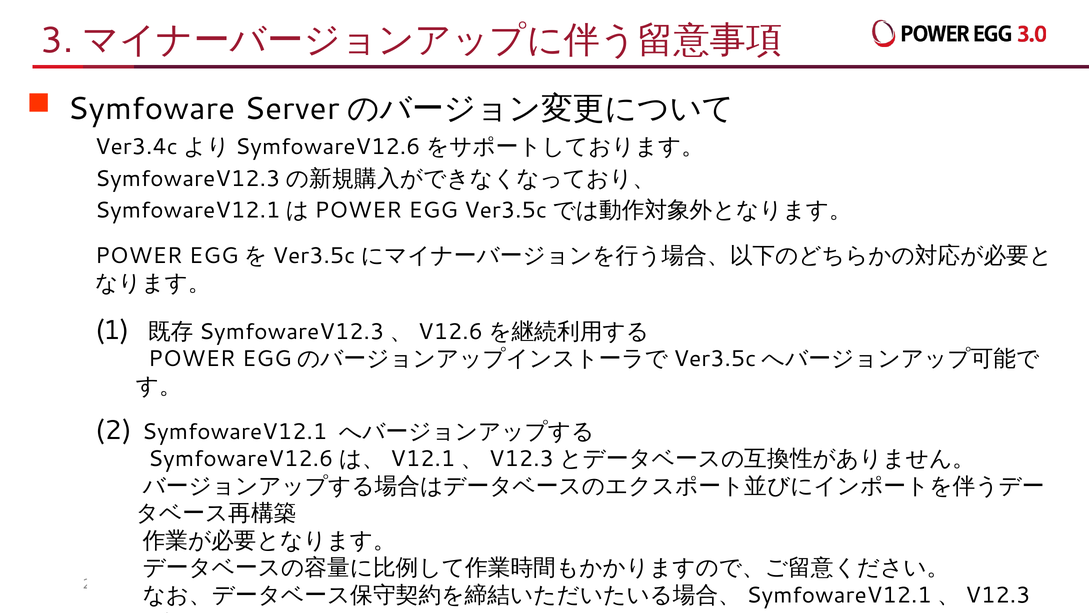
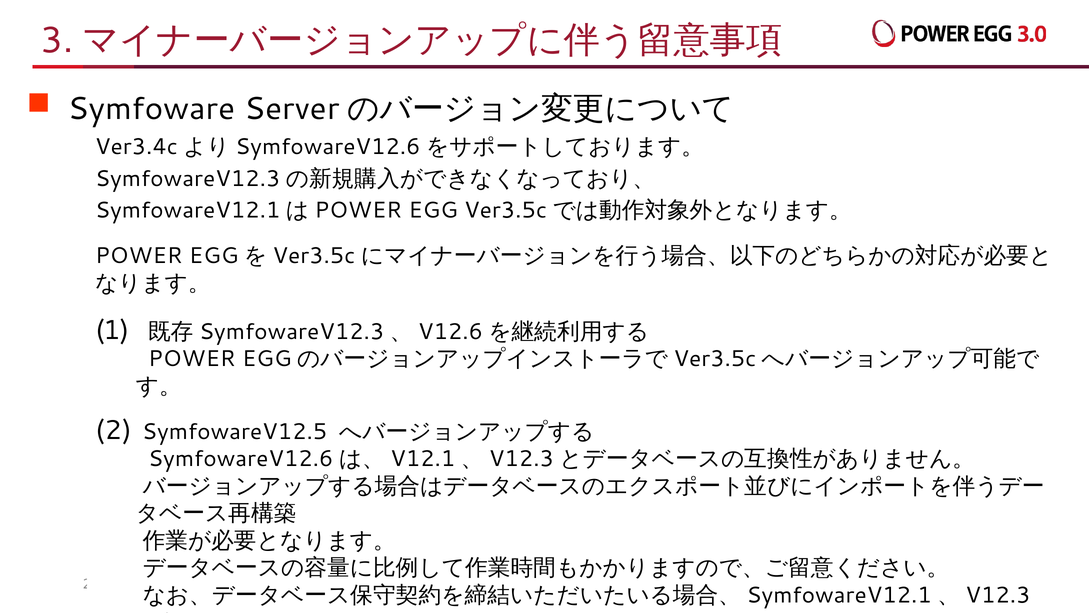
SymfowareV12.1: SymfowareV12.1 -> SymfowareV12.5
